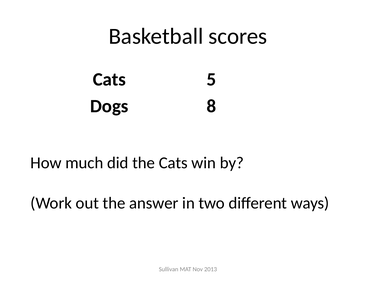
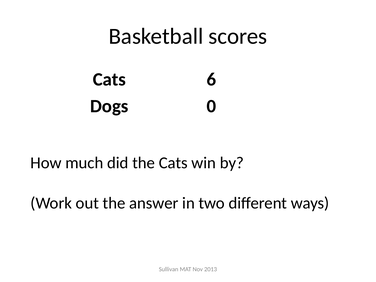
5: 5 -> 6
8: 8 -> 0
